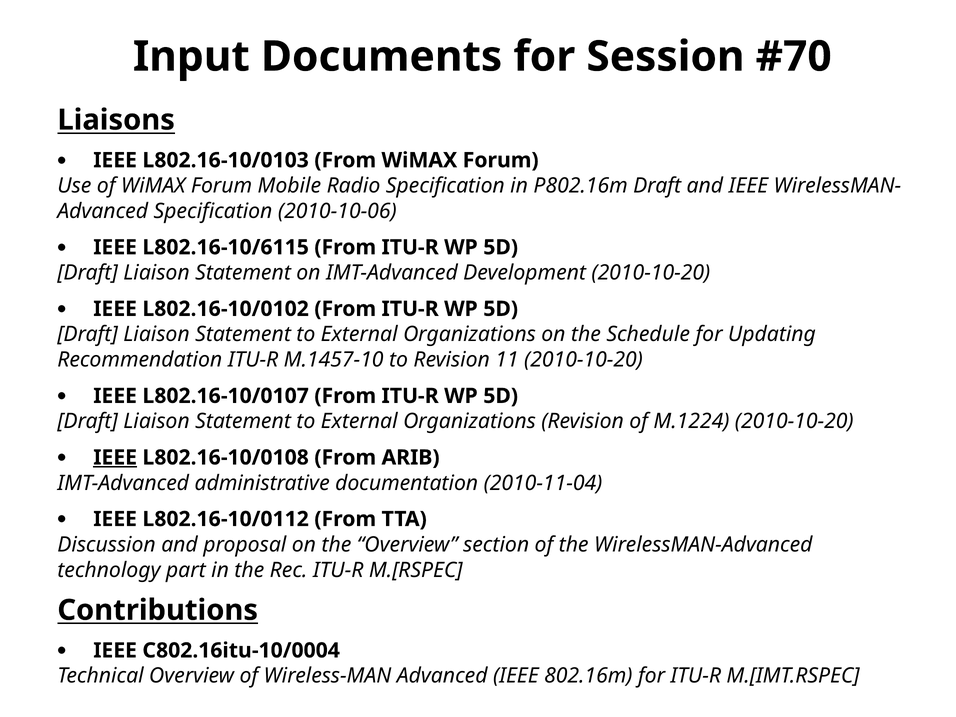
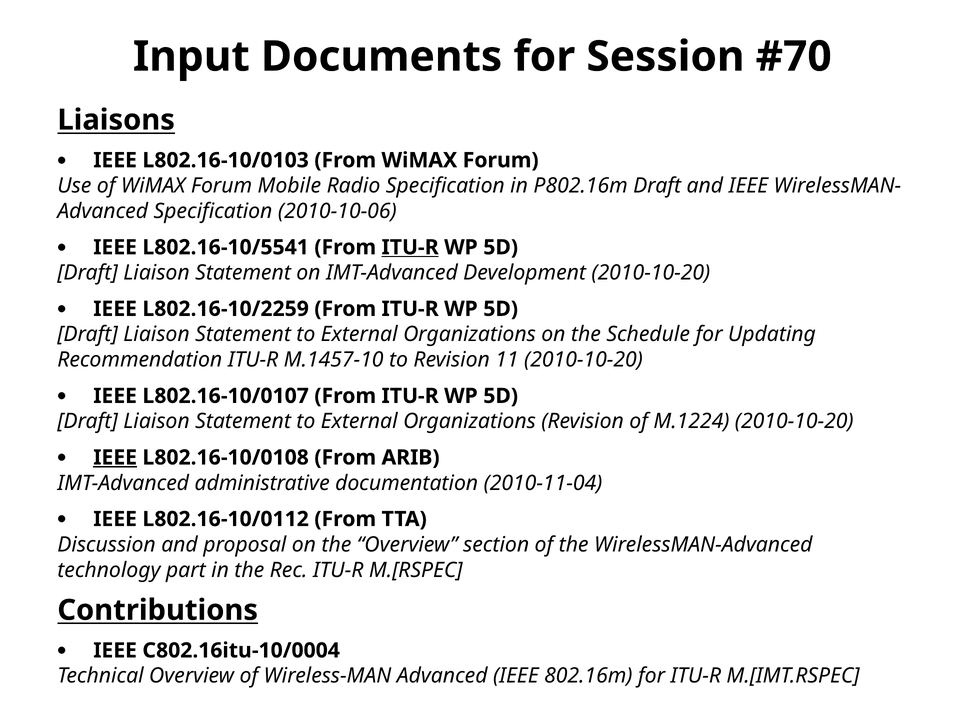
L802.16-10/6115: L802.16-10/6115 -> L802.16-10/5541
ITU-R at (410, 247) underline: none -> present
L802.16-10/0102: L802.16-10/0102 -> L802.16-10/2259
